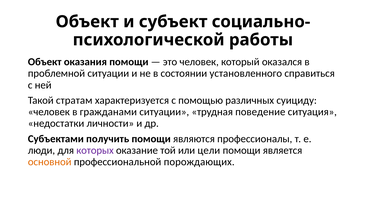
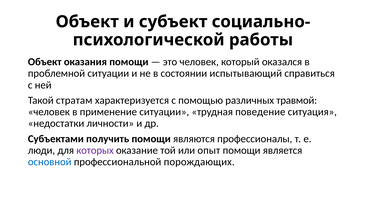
установленного: установленного -> испытывающий
суициду: суициду -> травмой
гражданами: гражданами -> применение
цели: цели -> опыт
основной colour: orange -> blue
